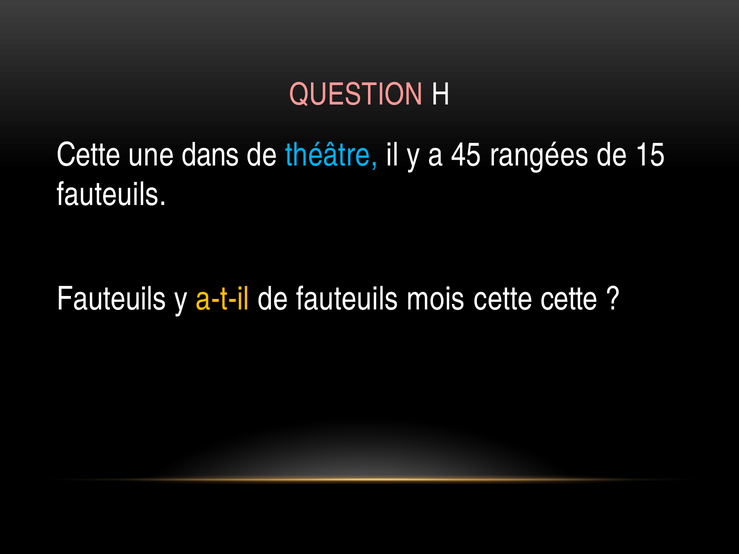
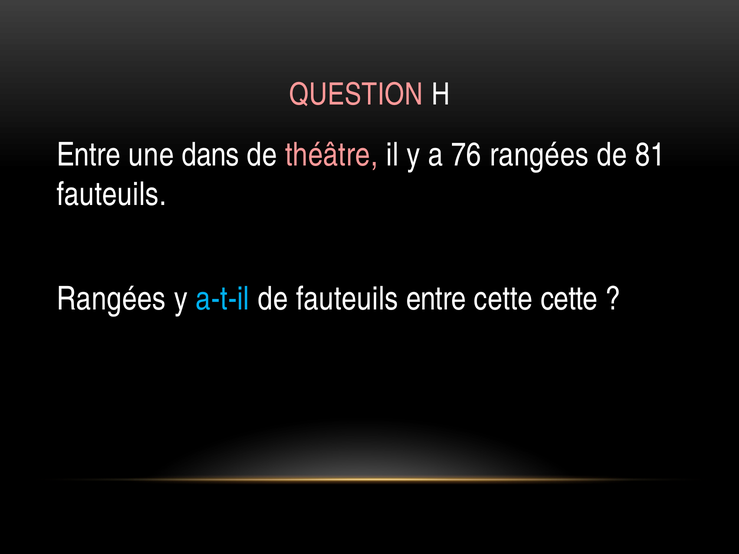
Cette at (89, 155): Cette -> Entre
théâtre colour: light blue -> pink
45: 45 -> 76
15: 15 -> 81
Fauteuils at (111, 299): Fauteuils -> Rangées
a-t-il colour: yellow -> light blue
fauteuils mois: mois -> entre
